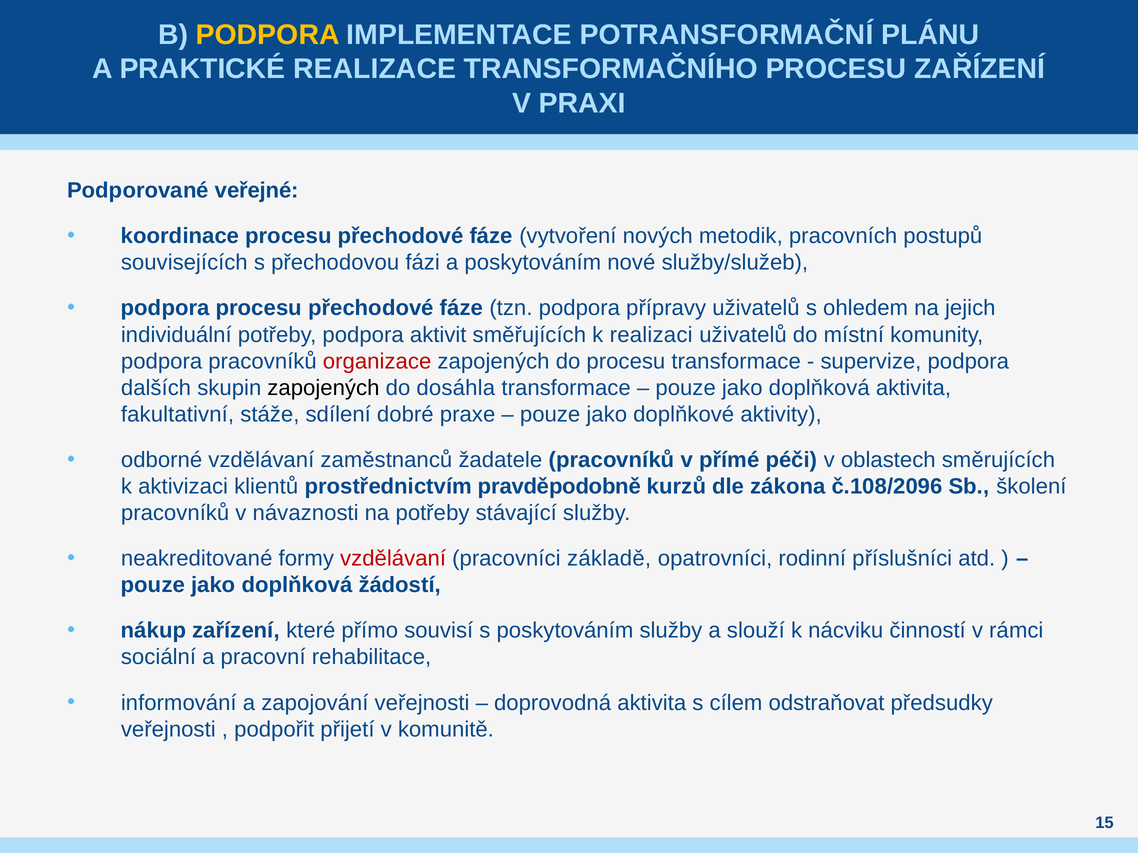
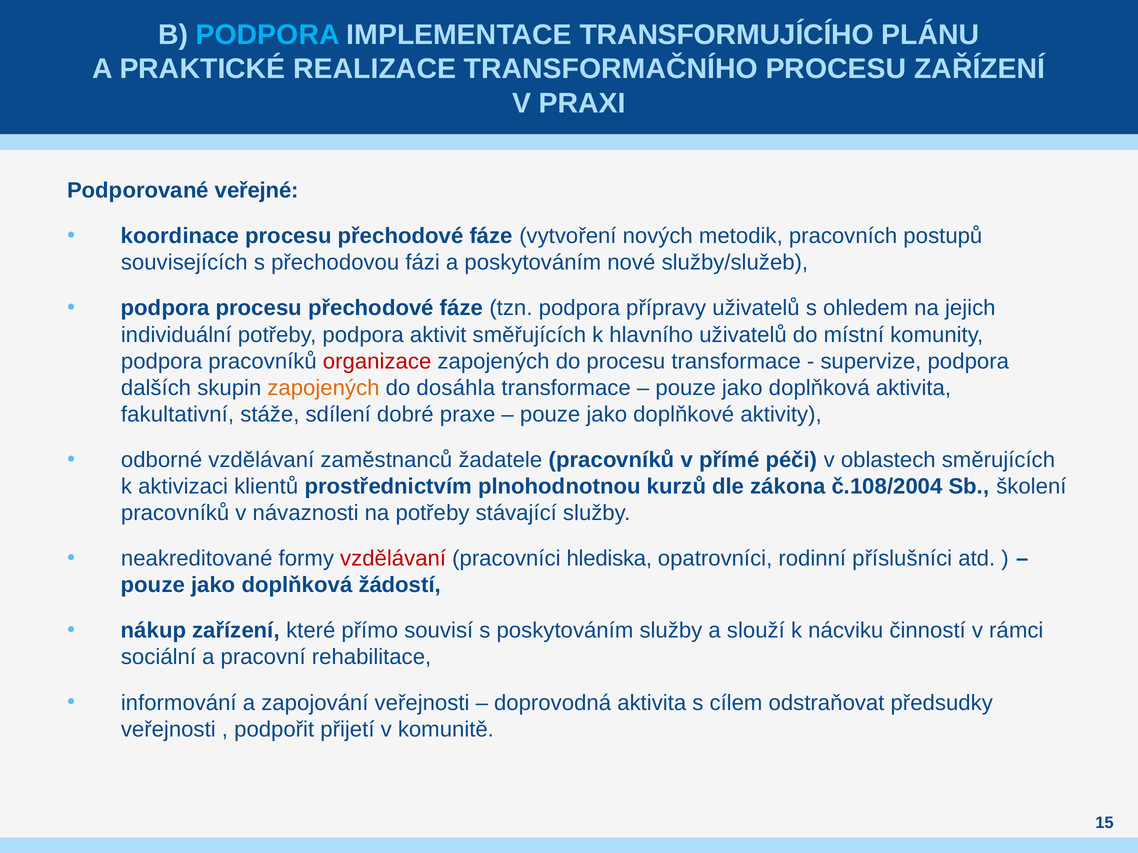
PODPORA at (268, 35) colour: yellow -> light blue
POTRANSFORMAČNÍ: POTRANSFORMAČNÍ -> TRANSFORMUJÍCÍHO
realizaci: realizaci -> hlavního
zapojených at (323, 388) colour: black -> orange
pravděpodobně: pravděpodobně -> plnohodnotnou
č.108/2096: č.108/2096 -> č.108/2004
základě: základě -> hlediska
